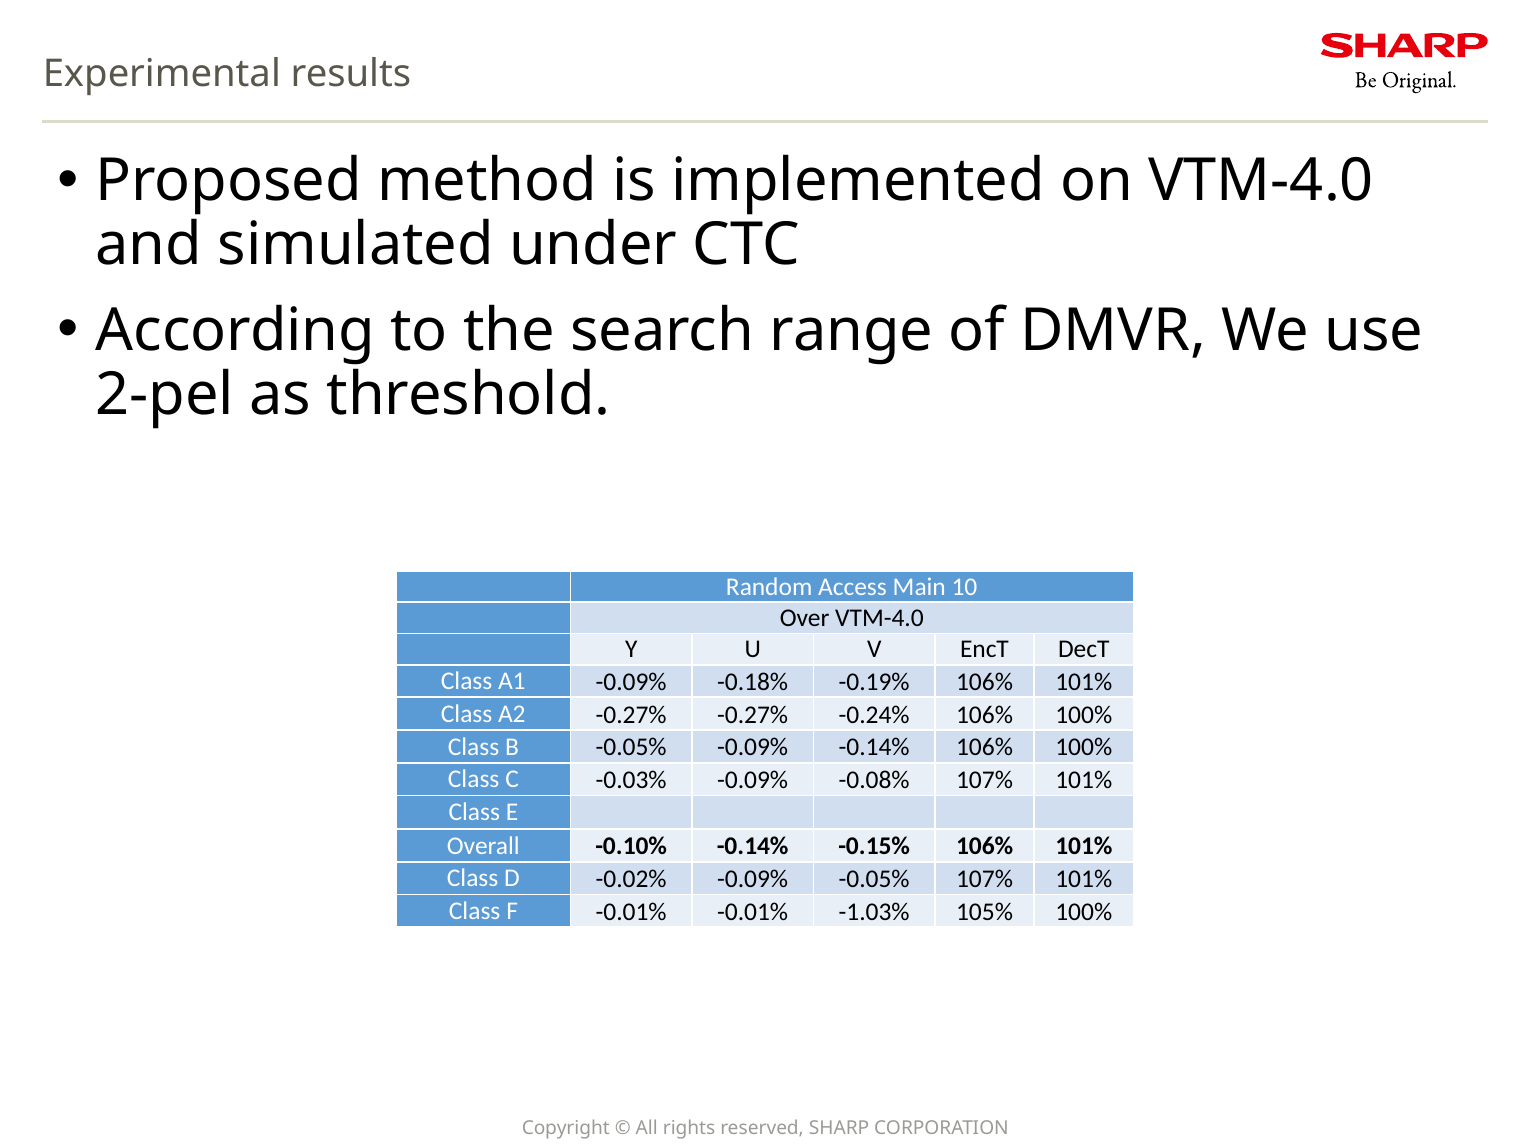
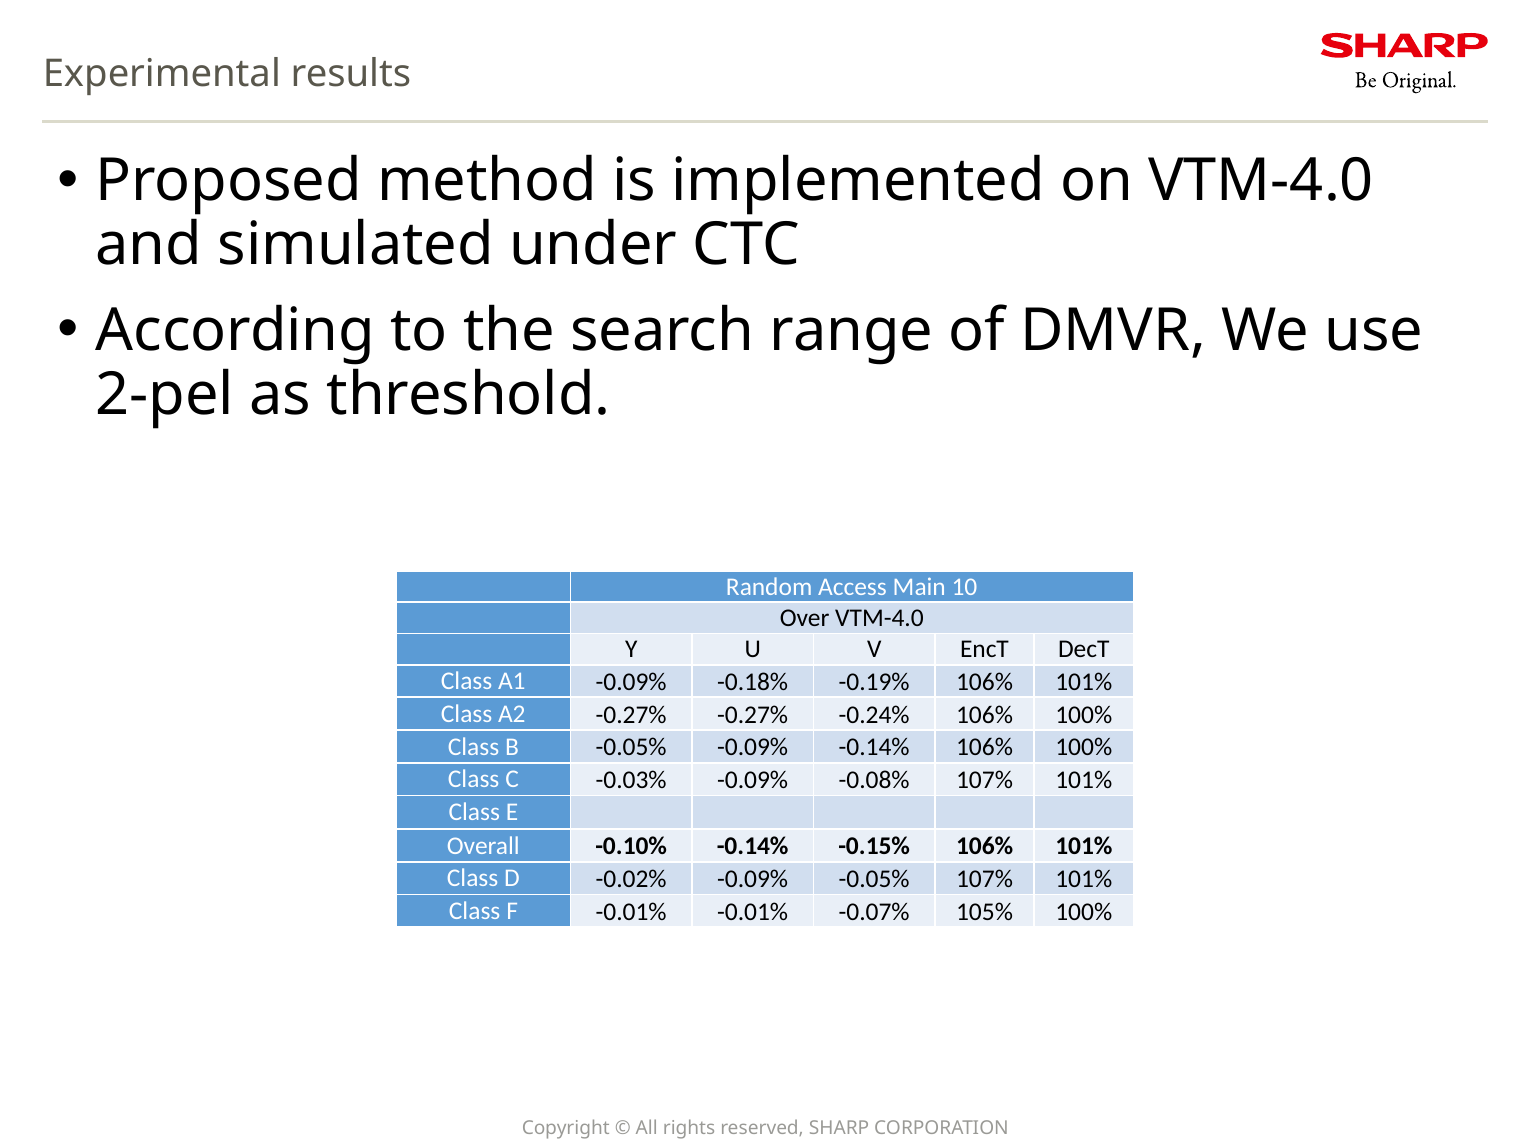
-1.03%: -1.03% -> -0.07%
